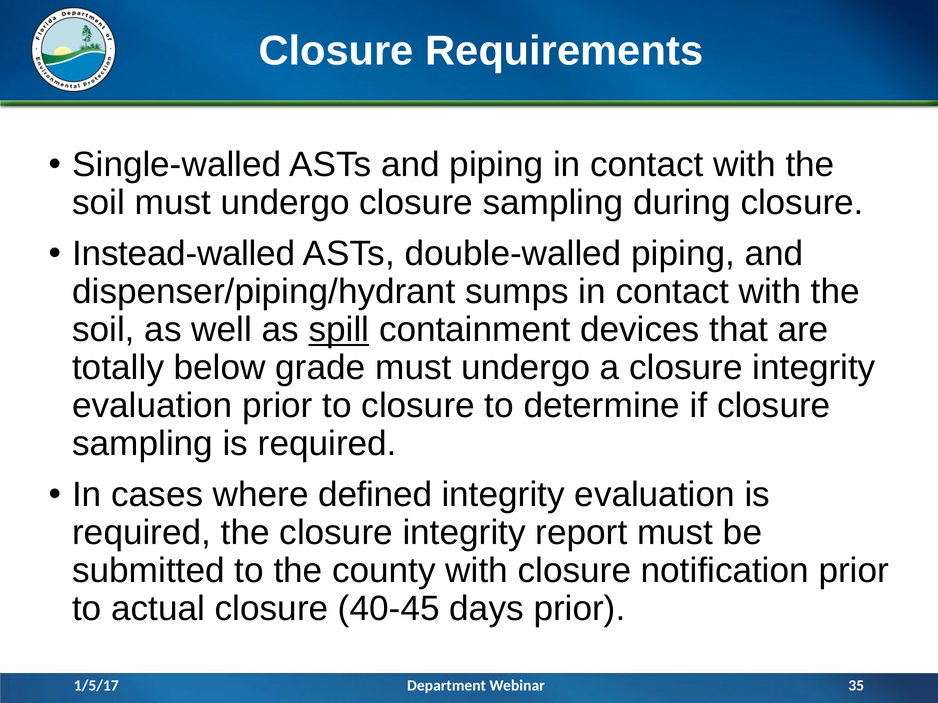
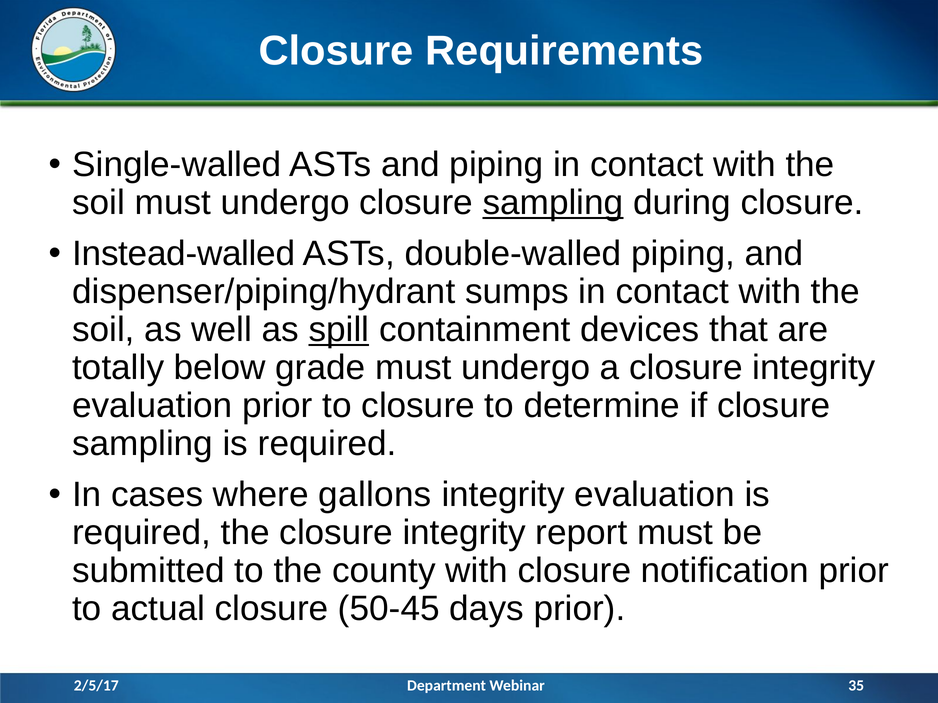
sampling at (553, 203) underline: none -> present
defined: defined -> gallons
40-45: 40-45 -> 50-45
1/5/17: 1/5/17 -> 2/5/17
